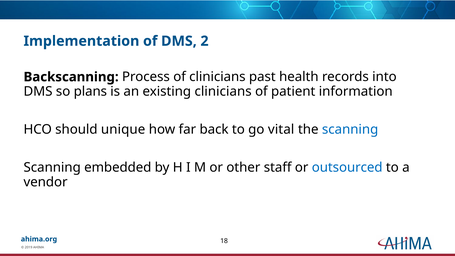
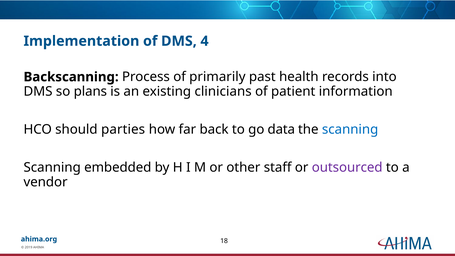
2: 2 -> 4
of clinicians: clinicians -> primarily
unique: unique -> parties
vital: vital -> data
outsourced colour: blue -> purple
